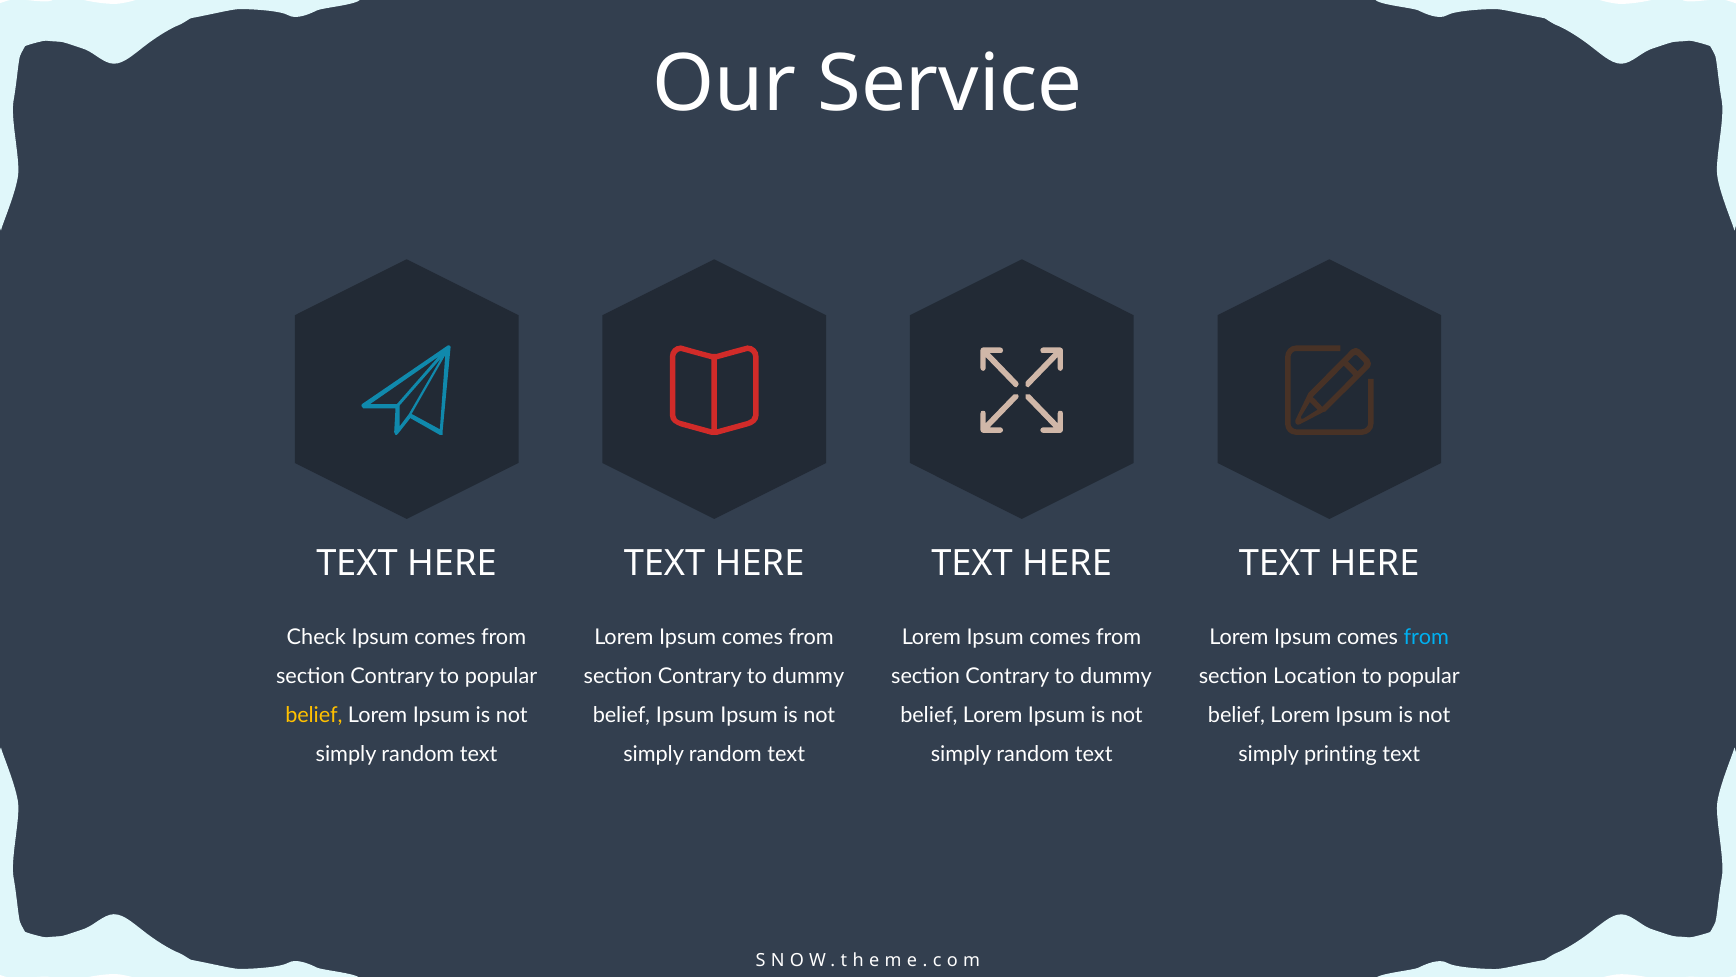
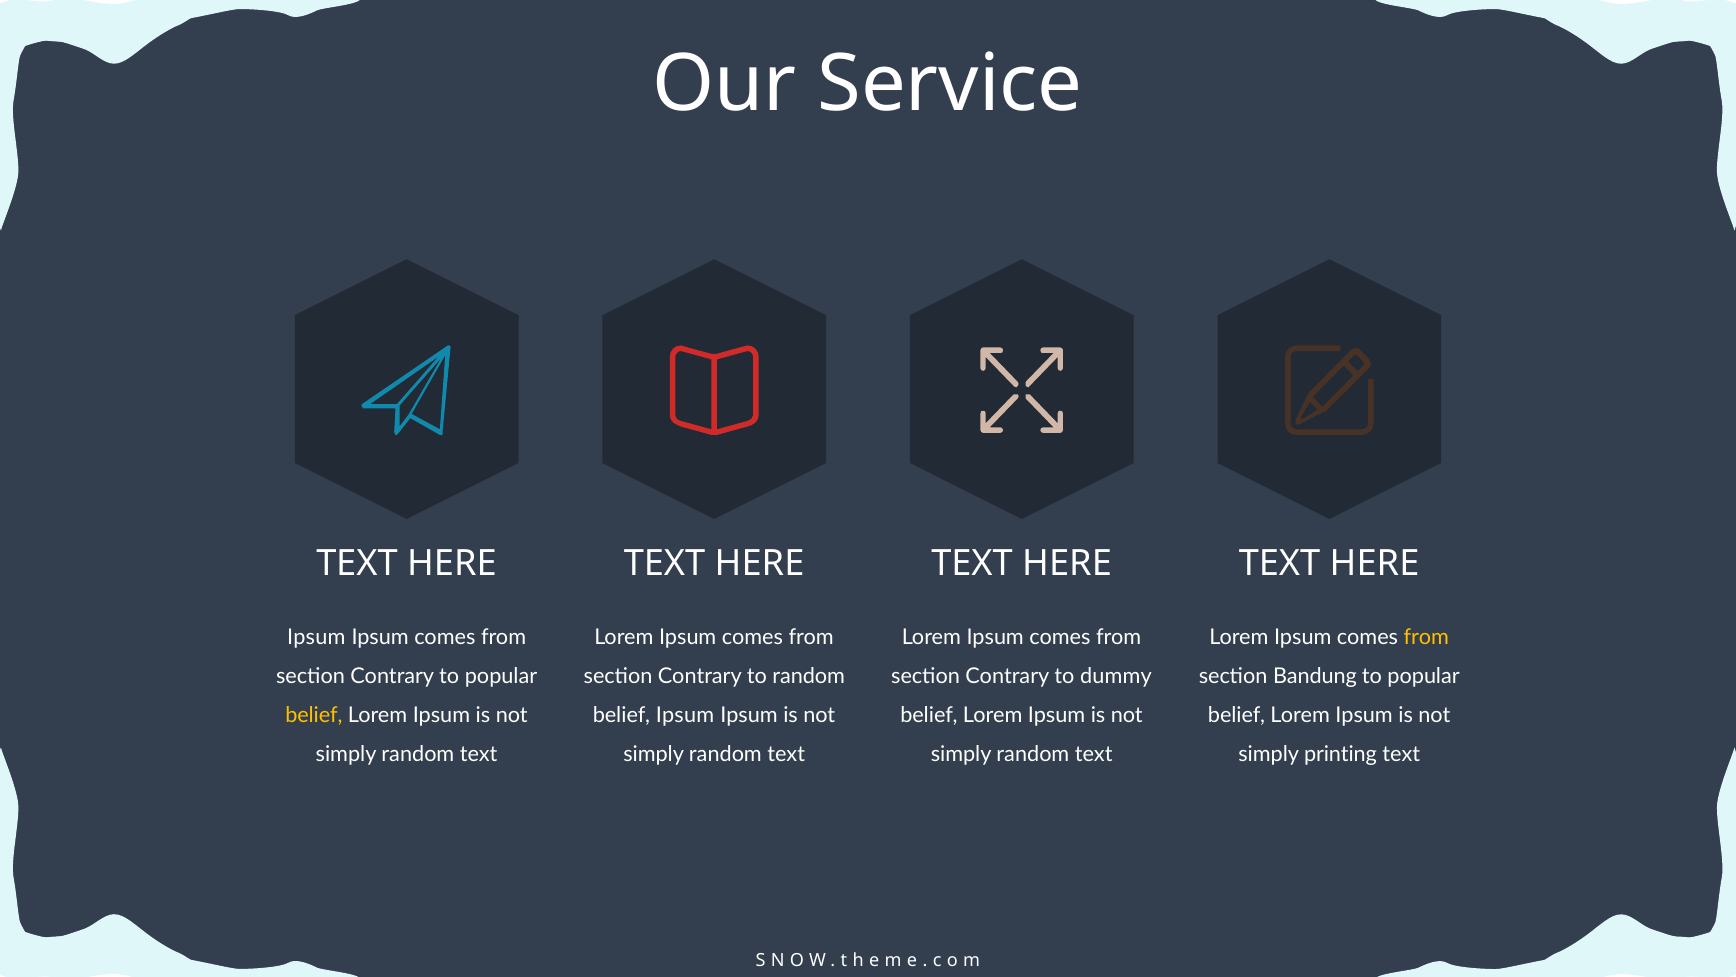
Check at (316, 637): Check -> Ipsum
from at (1426, 637) colour: light blue -> yellow
dummy at (808, 676): dummy -> random
Location: Location -> Bandung
